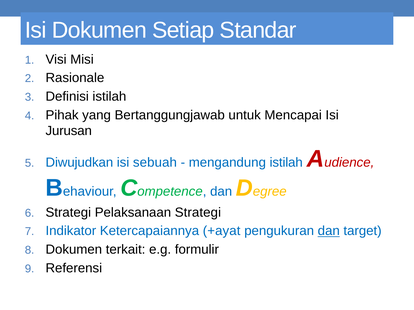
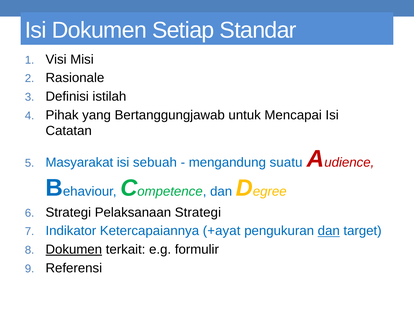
Jurusan: Jurusan -> Catatan
Diwujudkan: Diwujudkan -> Masyarakat
mengandung istilah: istilah -> suatu
Dokumen at (74, 250) underline: none -> present
